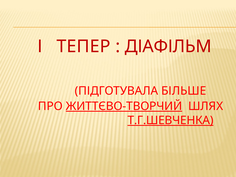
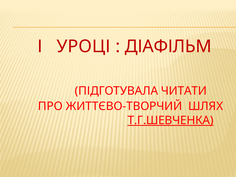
ТЕПЕР: ТЕПЕР -> УРОЦІ
БІЛЬШЕ: БІЛЬШЕ -> ЧИТАТИ
ЖИТТЄВО-ТВОРЧИЙ underline: present -> none
